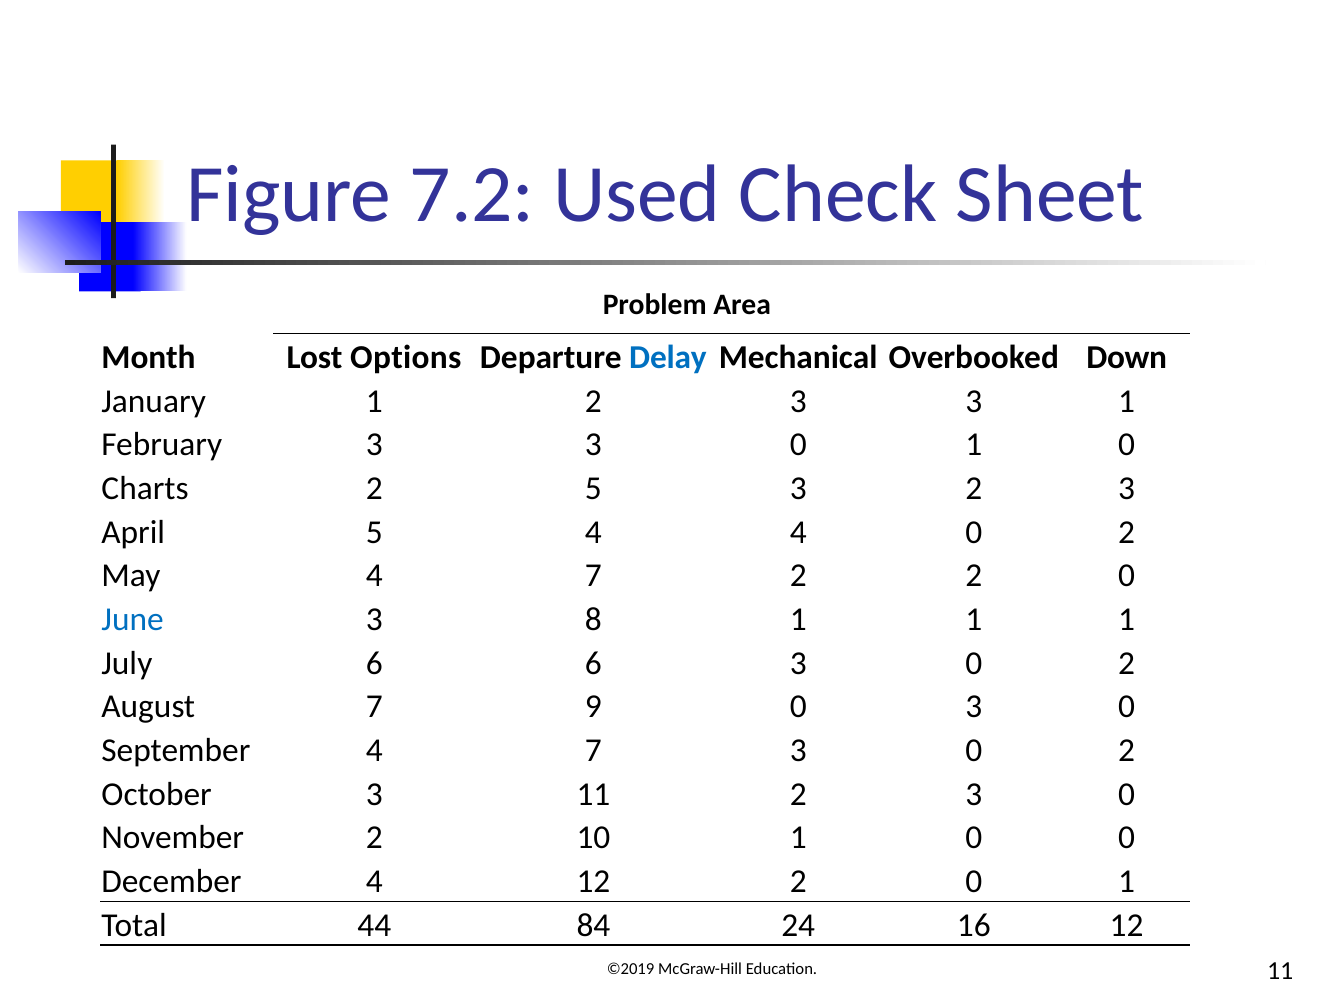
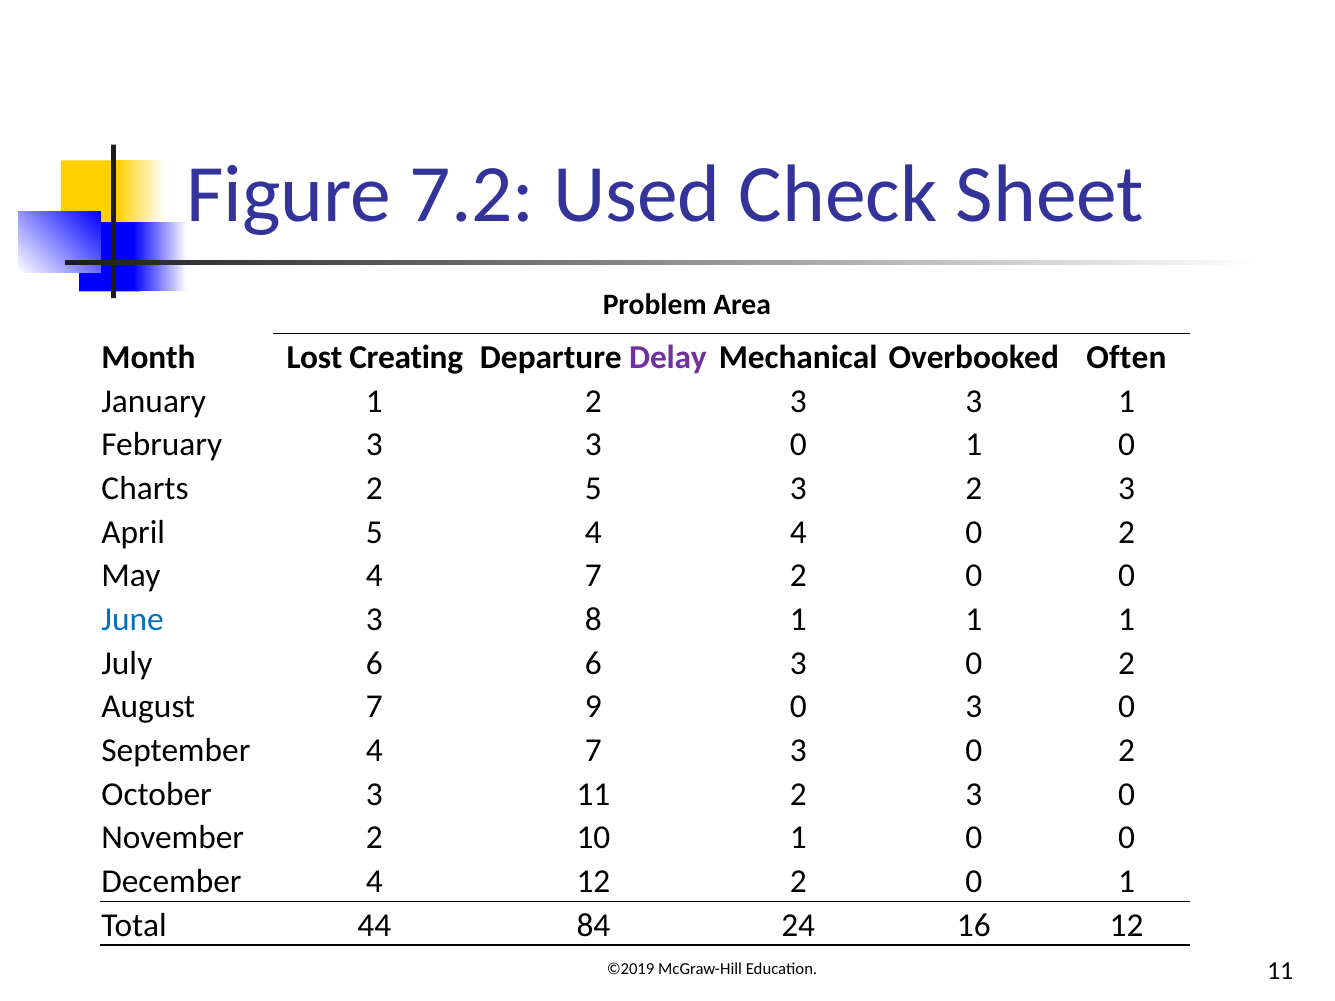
Options: Options -> Creating
Delay colour: blue -> purple
Down: Down -> Often
7 2 2: 2 -> 0
